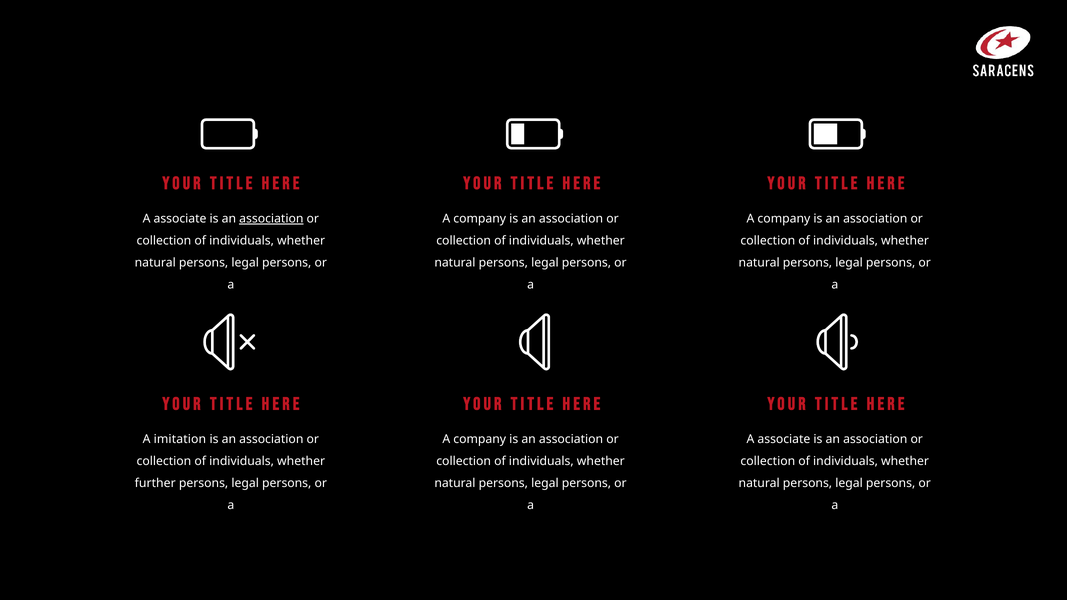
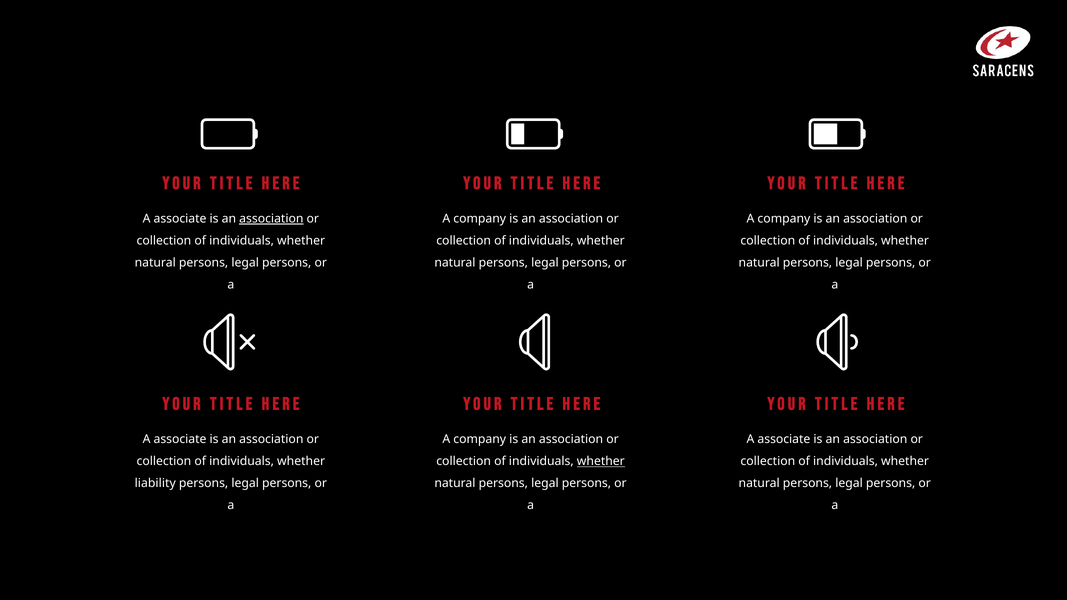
imitation at (180, 440): imitation -> associate
whether at (601, 462) underline: none -> present
further: further -> liability
